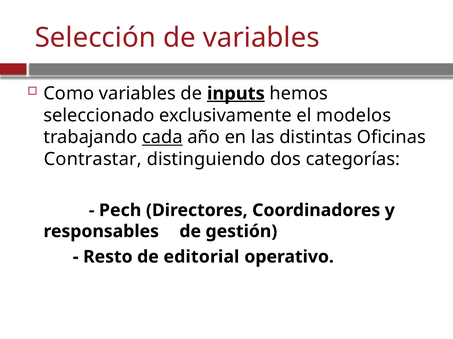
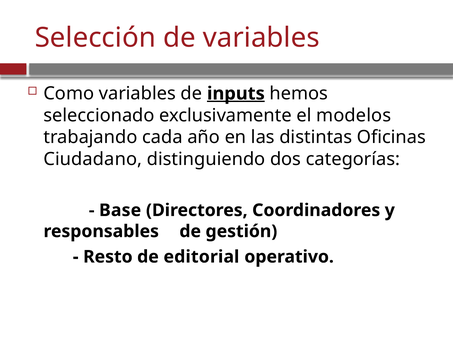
cada underline: present -> none
Contrastar: Contrastar -> Ciudadano
Pech: Pech -> Base
